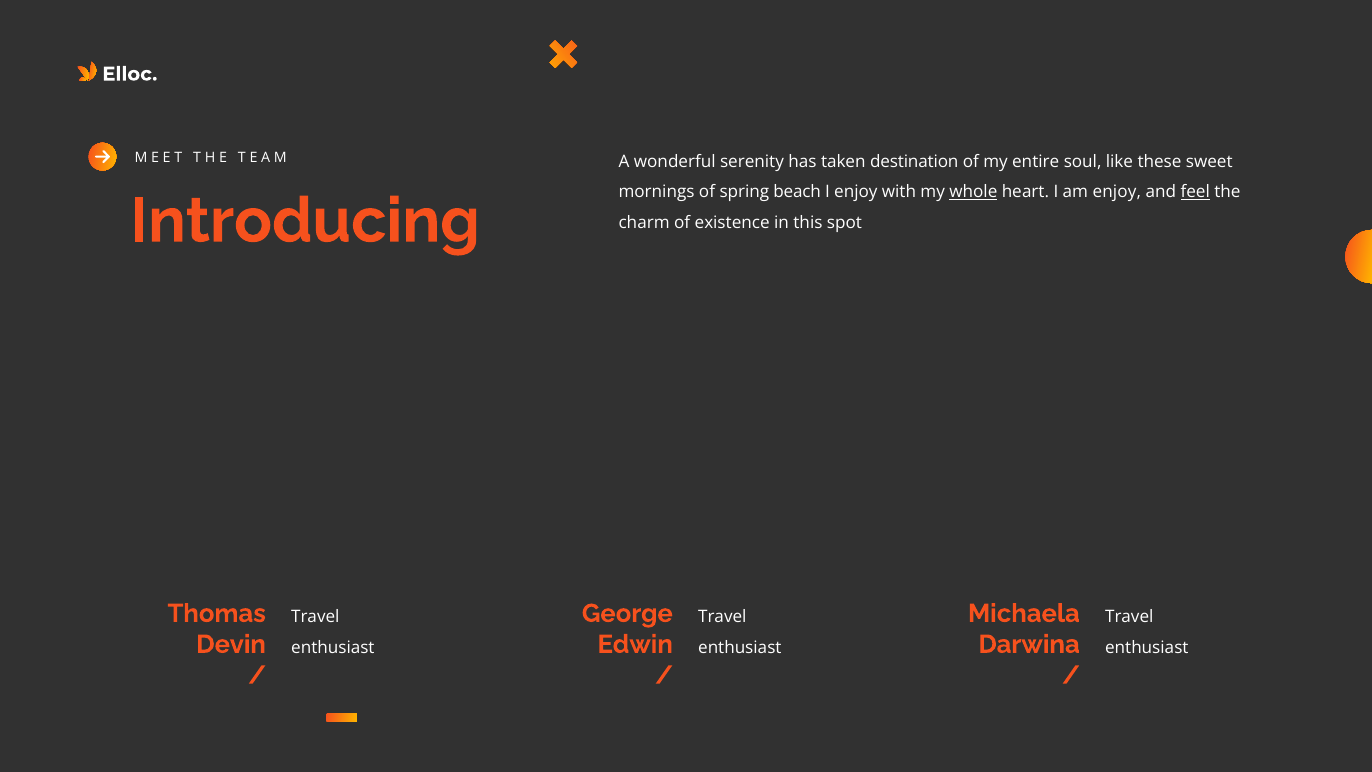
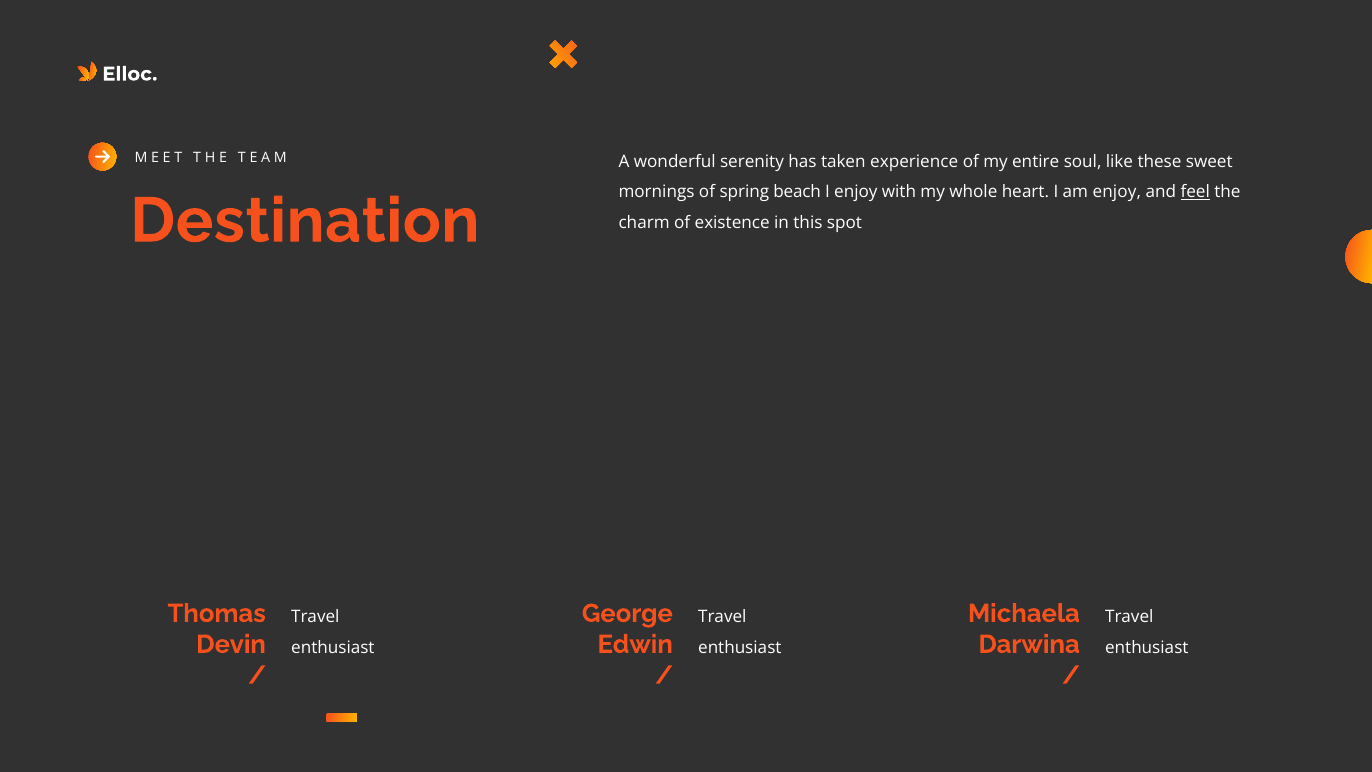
destination: destination -> experience
whole underline: present -> none
Introducing: Introducing -> Destination
